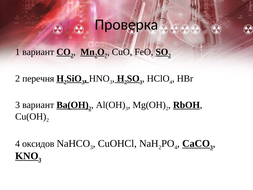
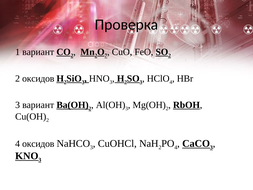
2 перечня: перечня -> оксидов
